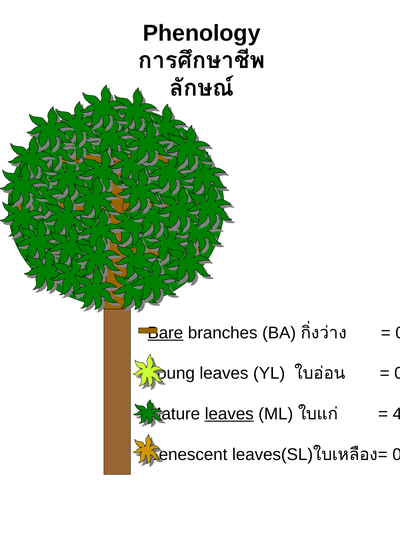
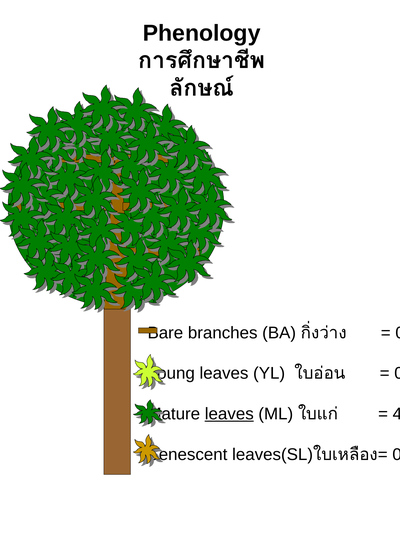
Bare underline: present -> none
